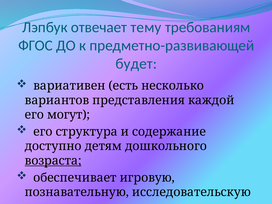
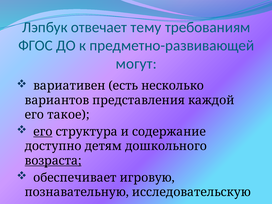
будет: будет -> могут
могут: могут -> такое
его at (43, 132) underline: none -> present
